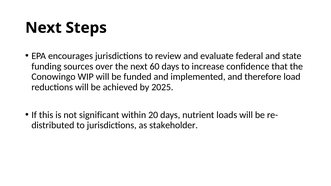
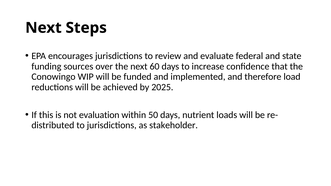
significant: significant -> evaluation
20: 20 -> 50
